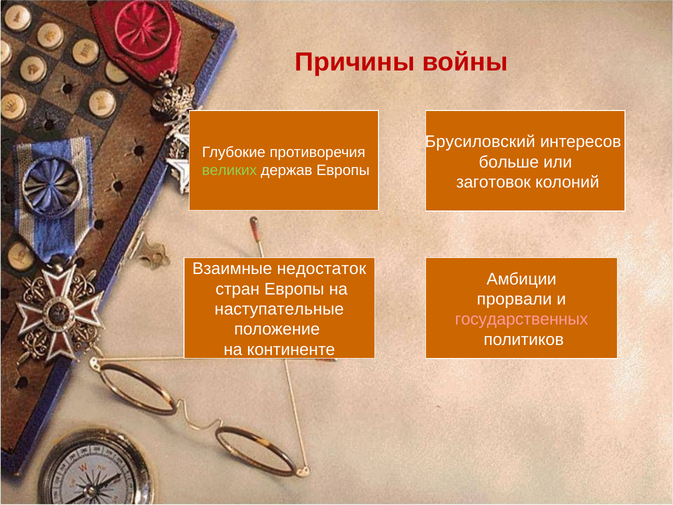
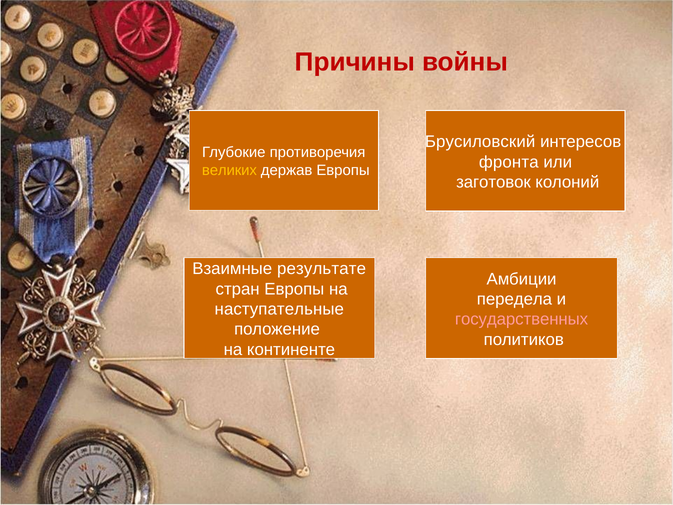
больше: больше -> фронта
великих colour: light green -> yellow
недостаток: недостаток -> результате
прорвали: прорвали -> передела
